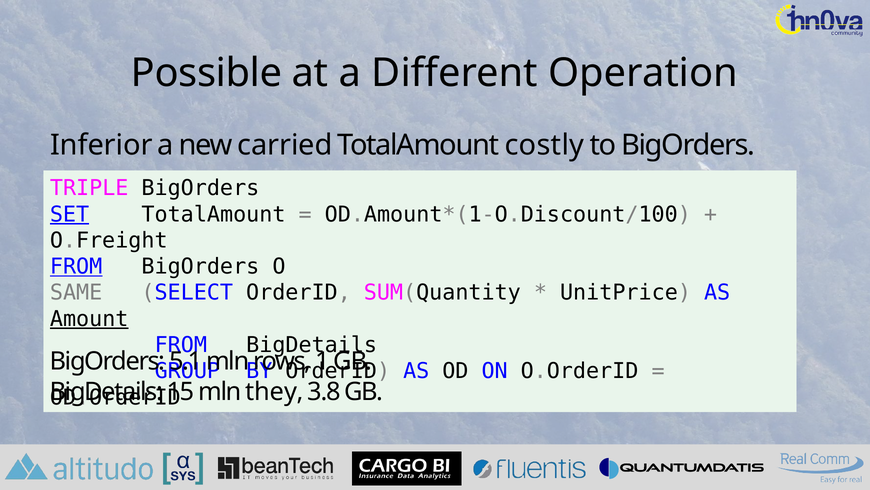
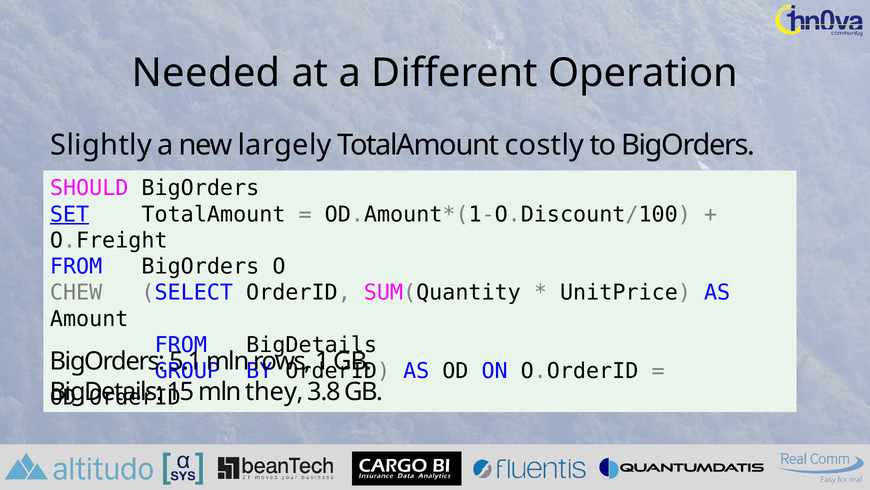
Possible: Possible -> Needed
Inferior: Inferior -> Slightly
carried: carried -> largely
TRIPLE: TRIPLE -> SHOULD
FROM at (76, 266) underline: present -> none
SAME: SAME -> CHEW
Amount underline: present -> none
